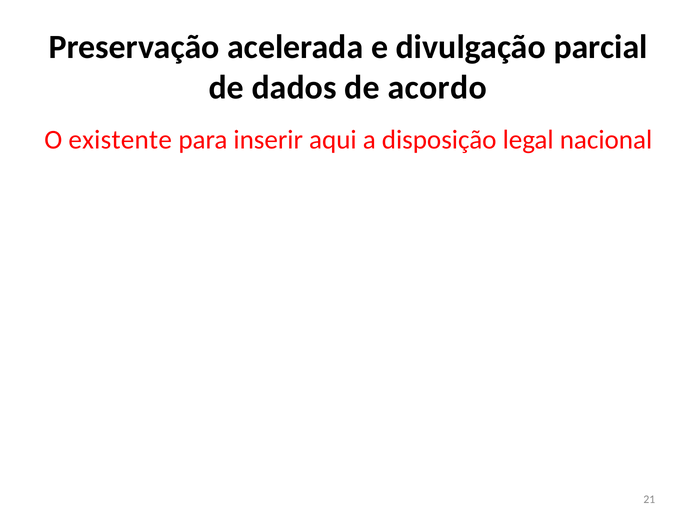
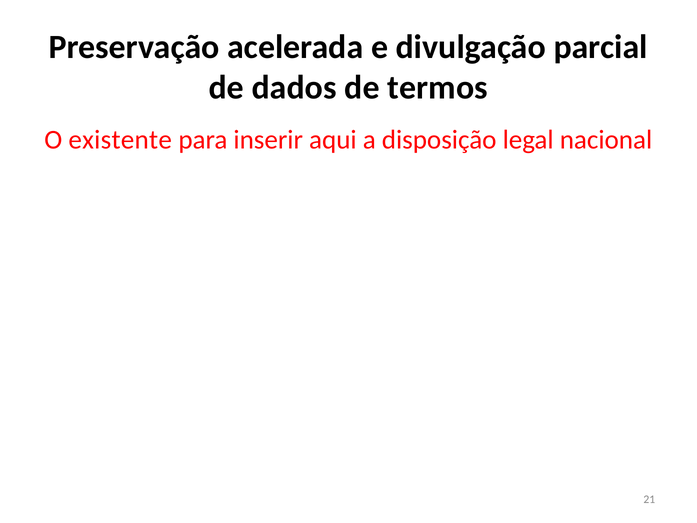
acordo: acordo -> termos
